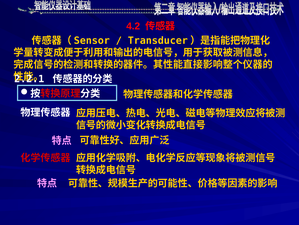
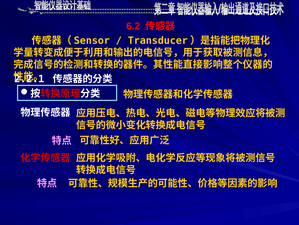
4.2: 4.2 -> 6.2
